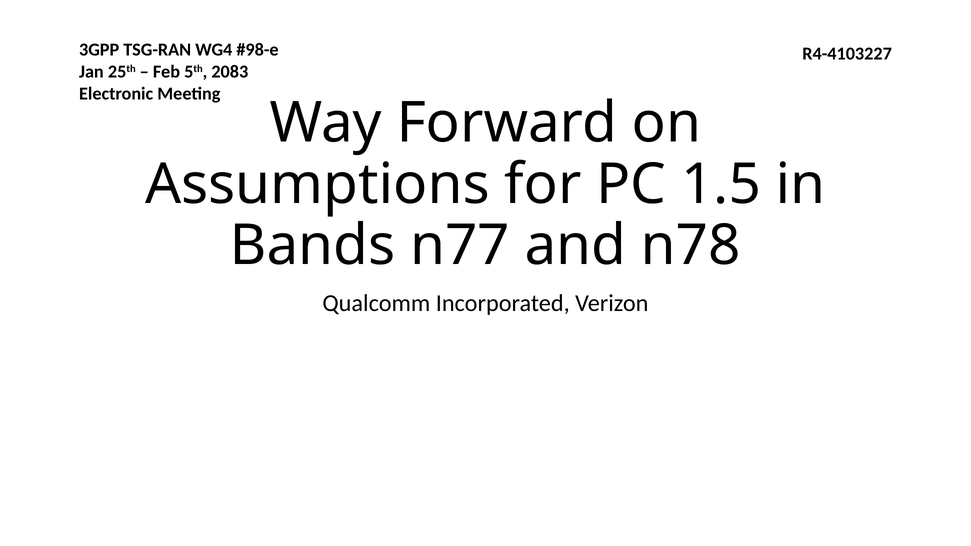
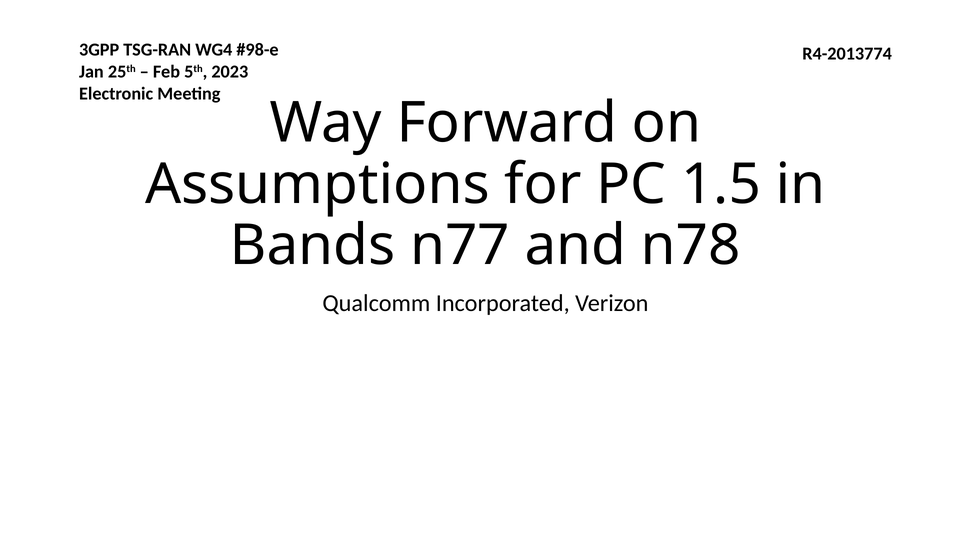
R4-4103227: R4-4103227 -> R4-2013774
2083: 2083 -> 2023
